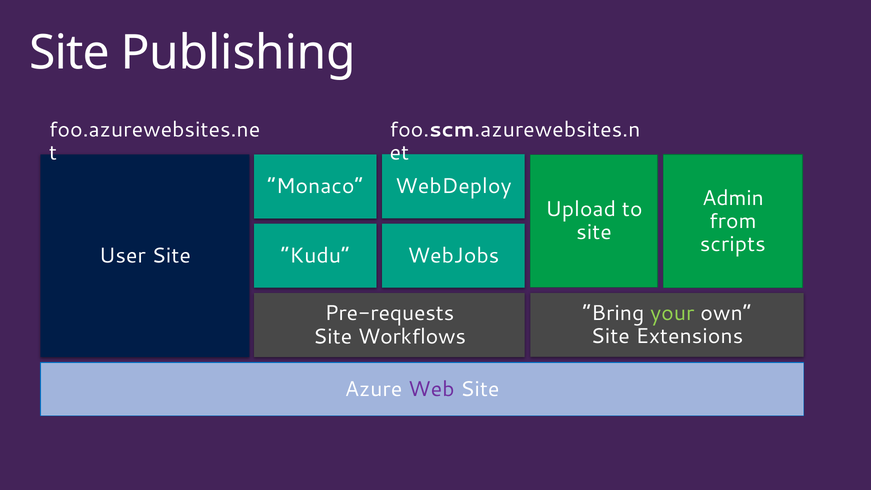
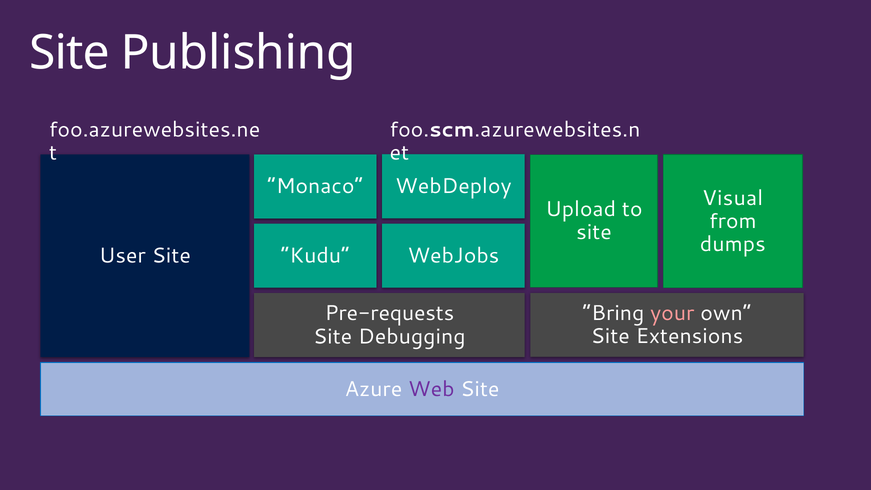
Admin: Admin -> Visual
scripts: scripts -> dumps
your colour: light green -> pink
Workflows: Workflows -> Debugging
